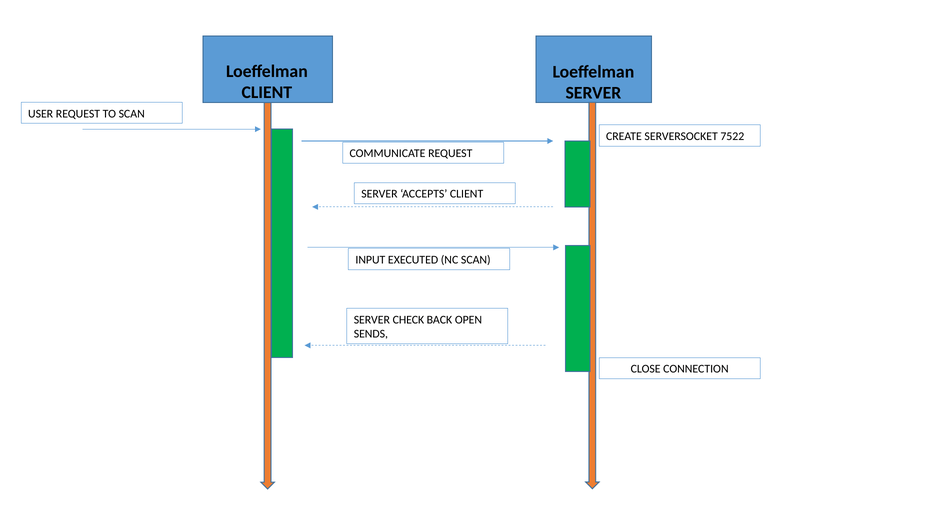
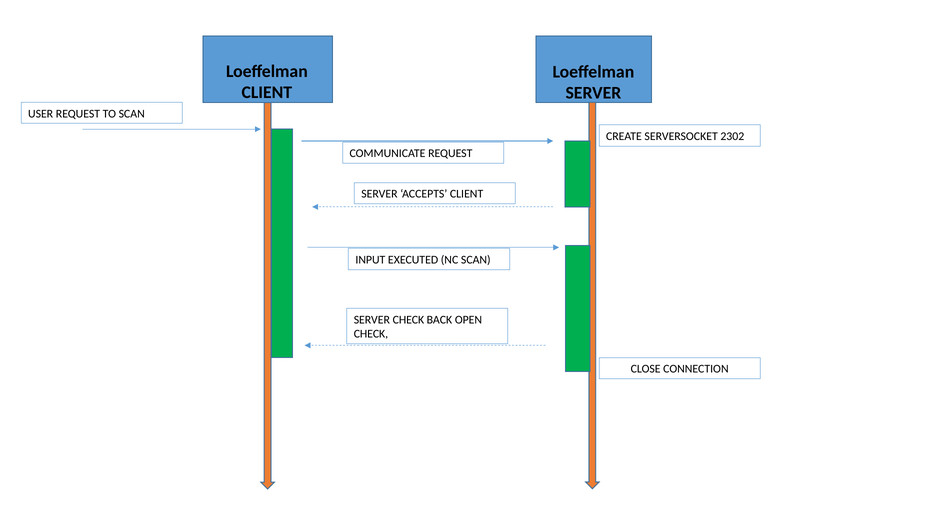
7522: 7522 -> 2302
SENDS at (371, 334): SENDS -> CHECK
